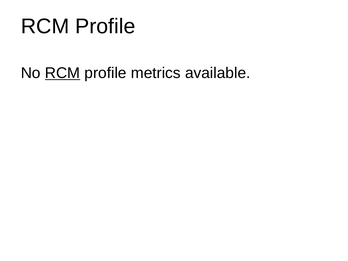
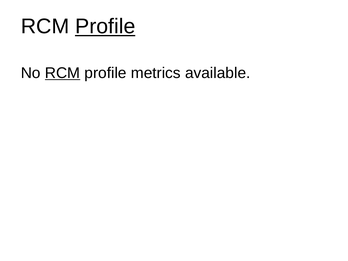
Profile at (105, 26) underline: none -> present
